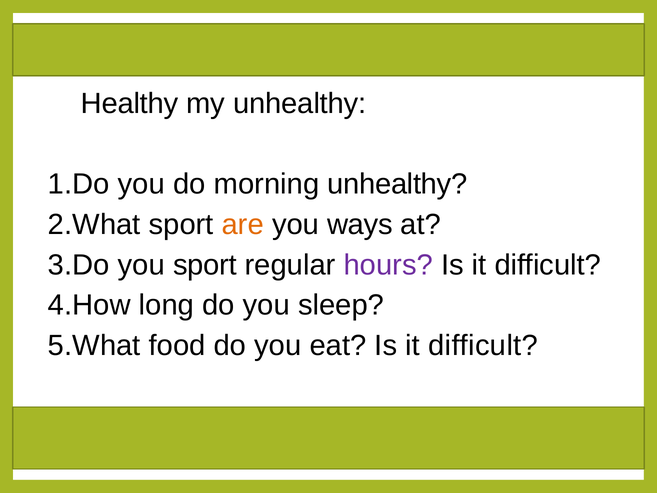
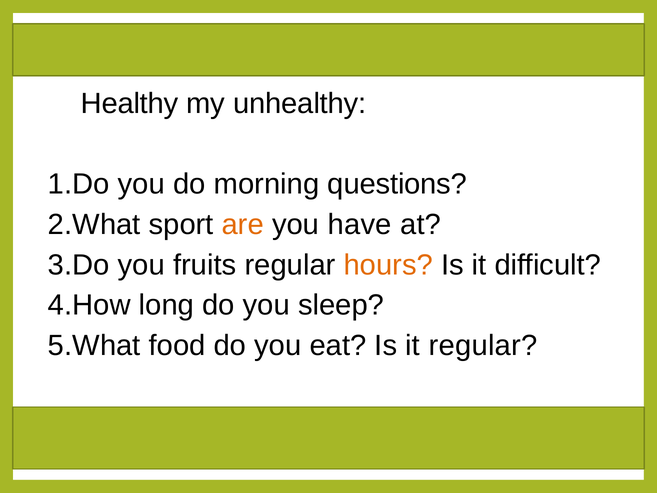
morning unhealthy: unhealthy -> questions
ways: ways -> have
you sport: sport -> fruits
hours colour: purple -> orange
eat Is it difficult: difficult -> regular
